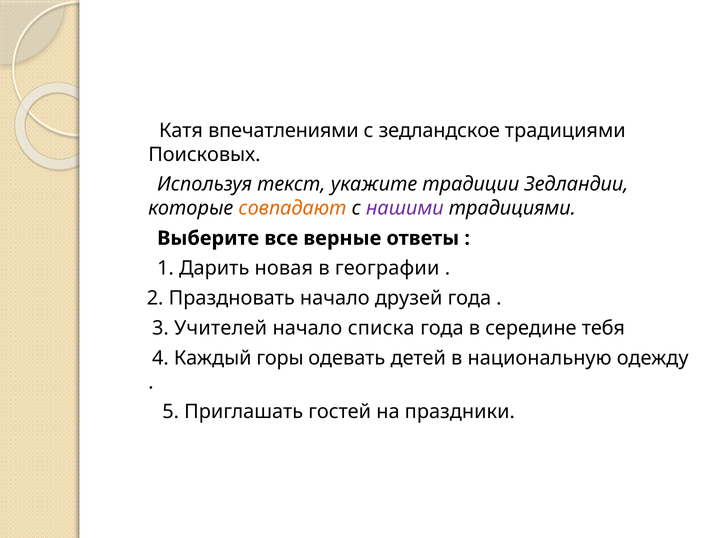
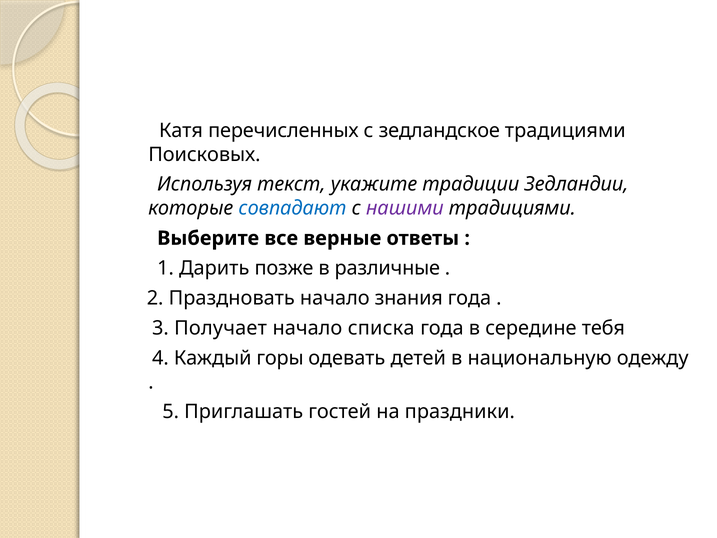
впечатлениями: впечатлениями -> перечисленных
совпадают colour: orange -> blue
новая: новая -> позже
географии: географии -> различные
друзей: друзей -> знания
Учителей: Учителей -> Получает
